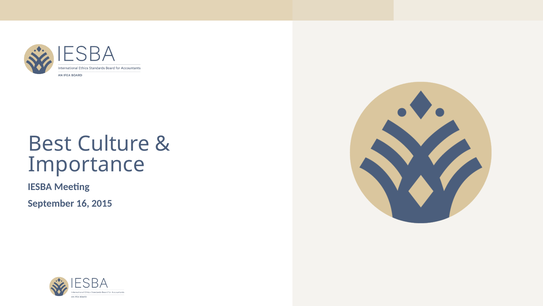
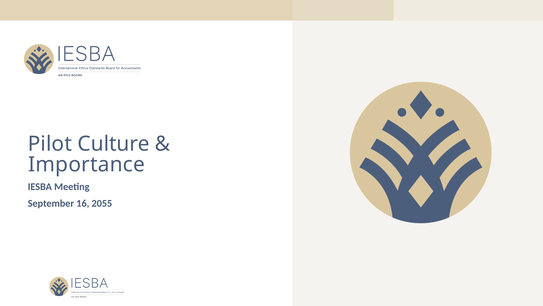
Best: Best -> Pilot
2015: 2015 -> 2055
